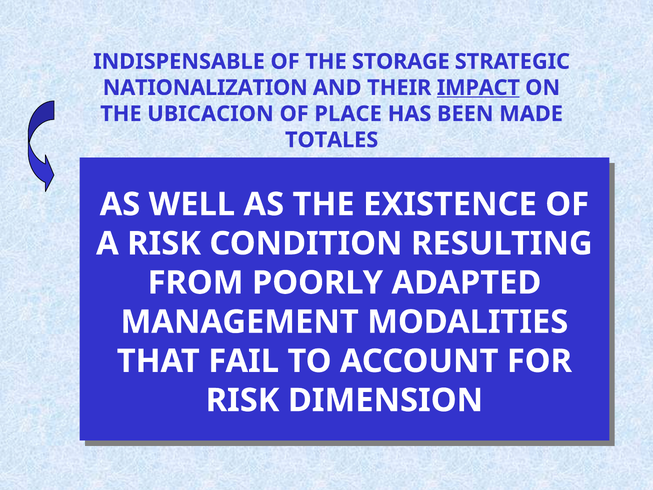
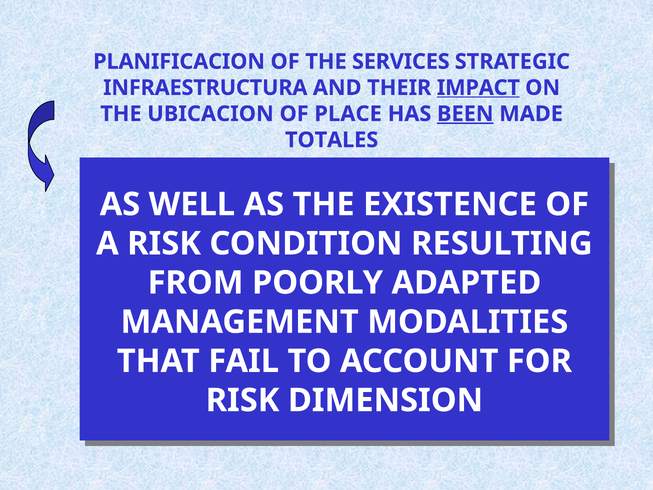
INDISPENSABLE: INDISPENSABLE -> PLANIFICACION
STORAGE: STORAGE -> SERVICES
NATIONALIZATION: NATIONALIZATION -> INFRAESTRUCTURA
BEEN underline: none -> present
